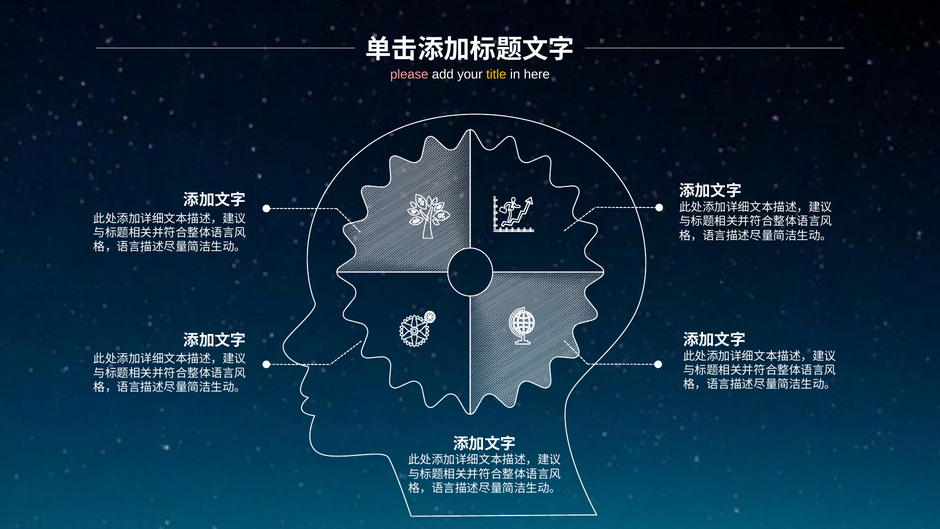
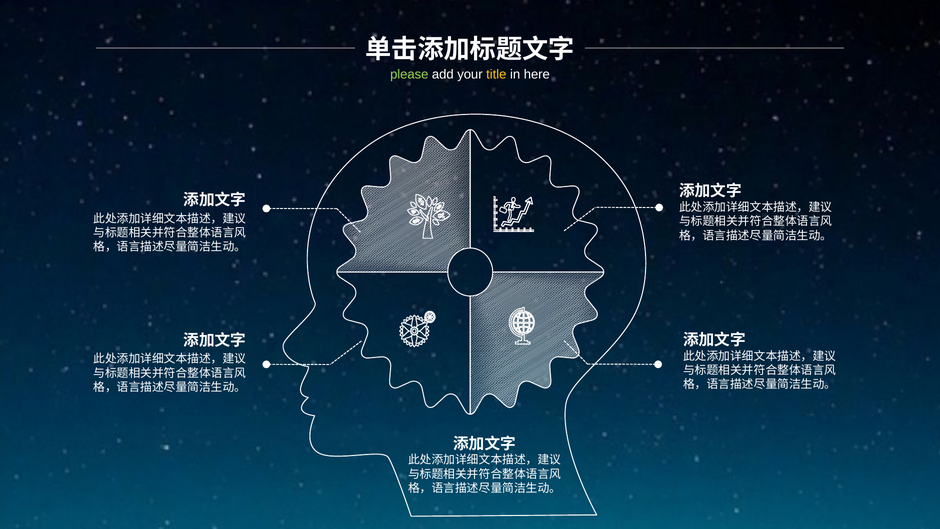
please colour: pink -> light green
